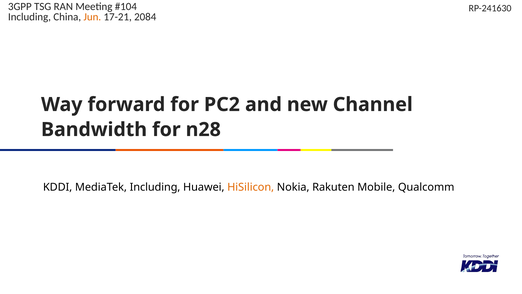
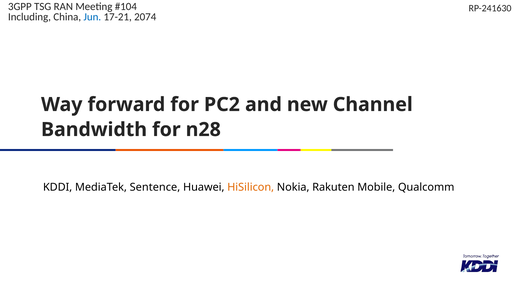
Jun colour: orange -> blue
2084: 2084 -> 2074
MediaTek Including: Including -> Sentence
